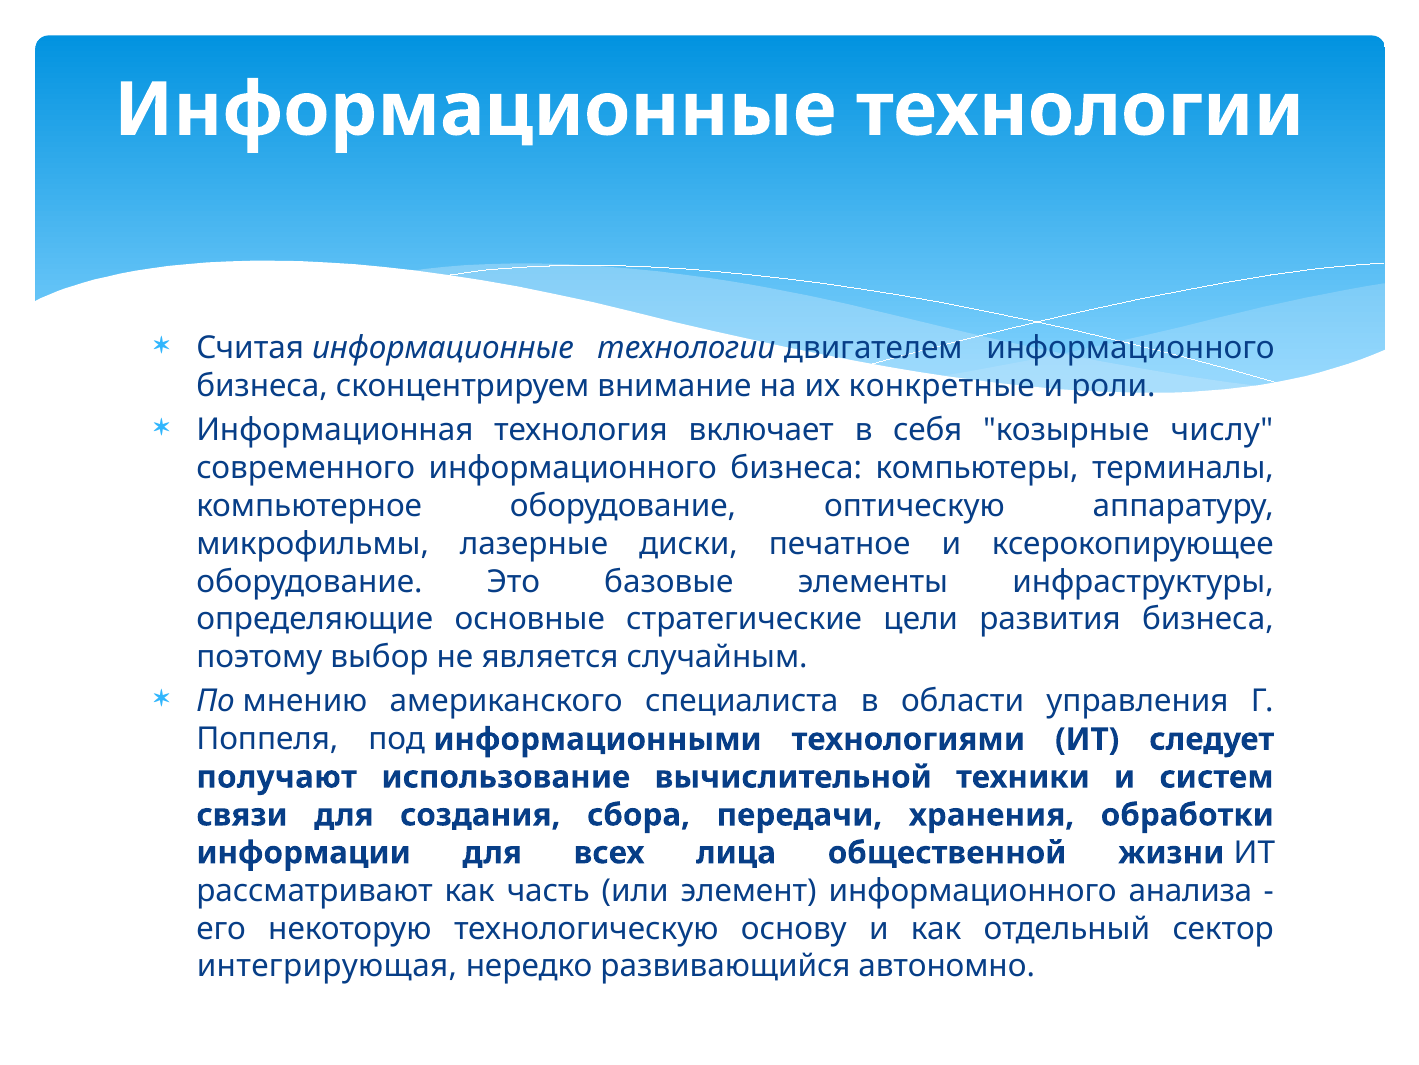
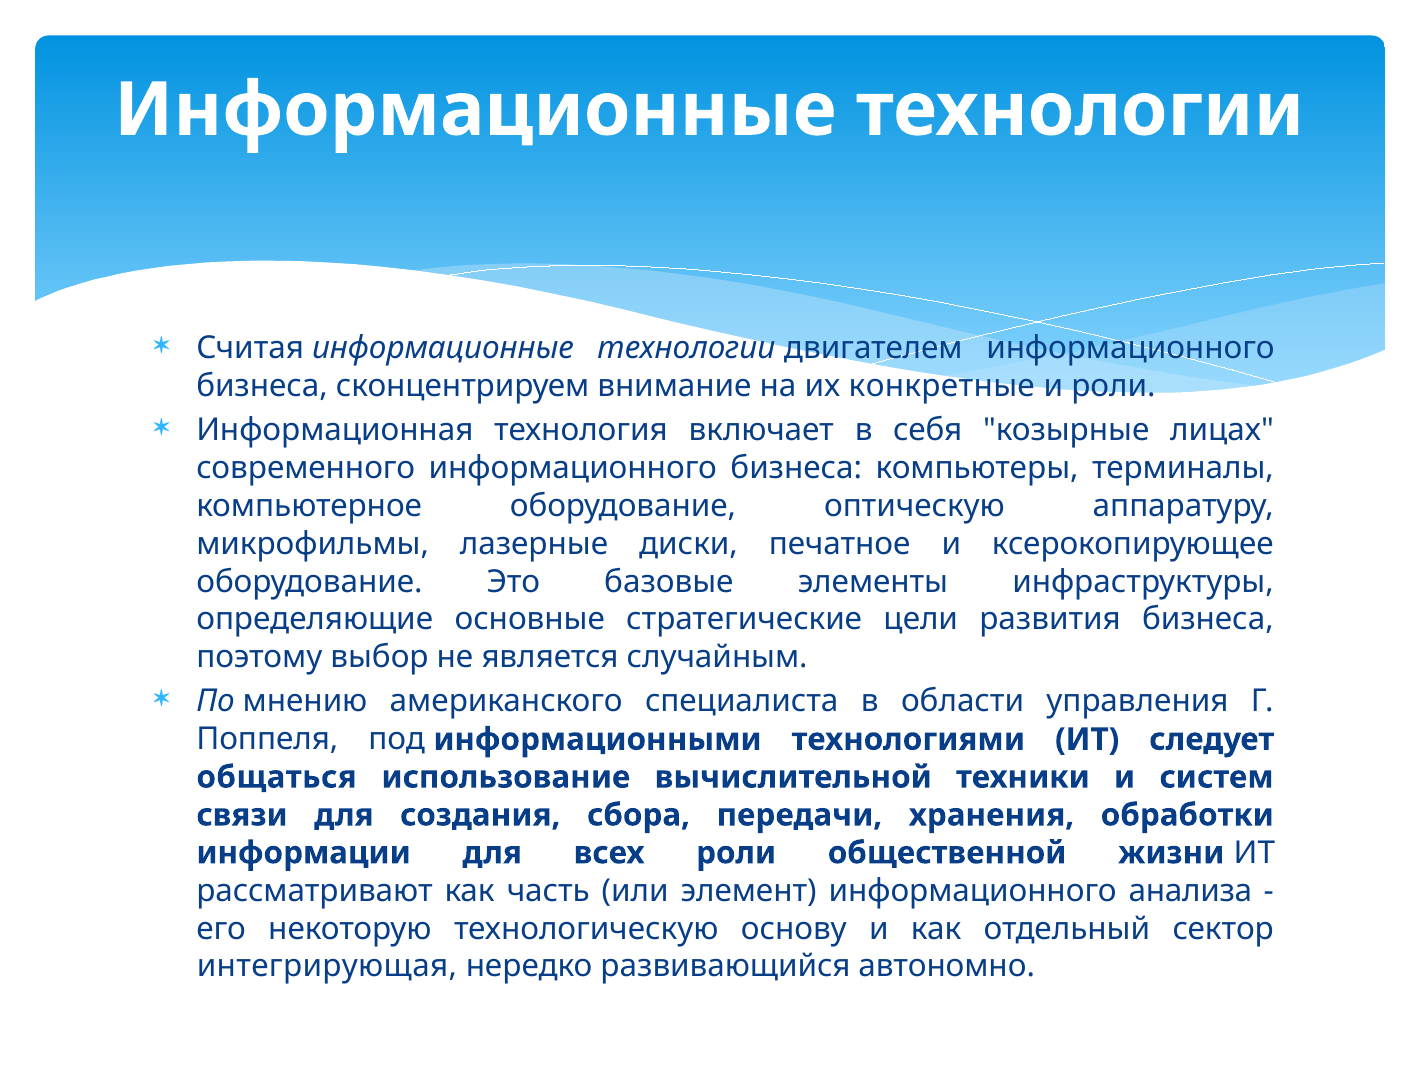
числу: числу -> лицах
получают: получают -> общаться
всех лица: лица -> роли
